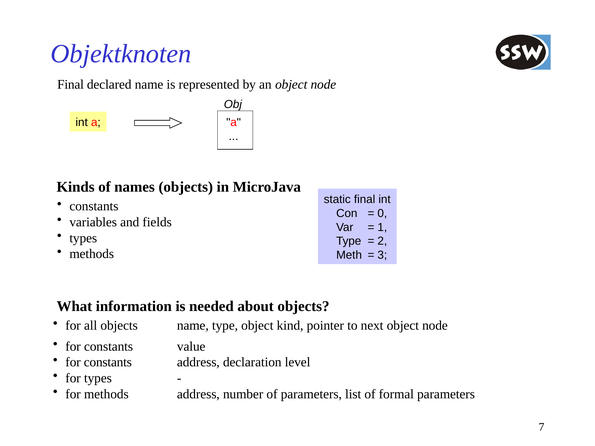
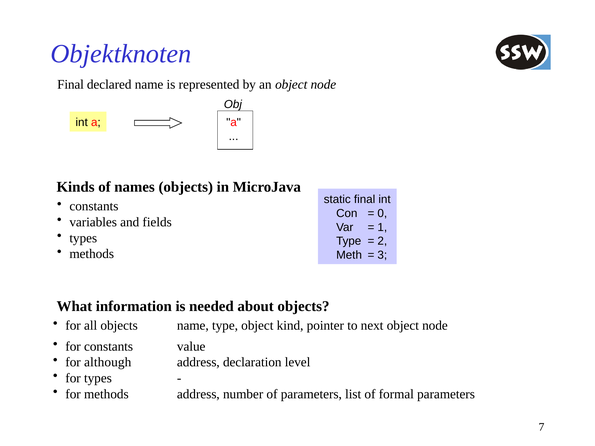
constants at (108, 363): constants -> although
